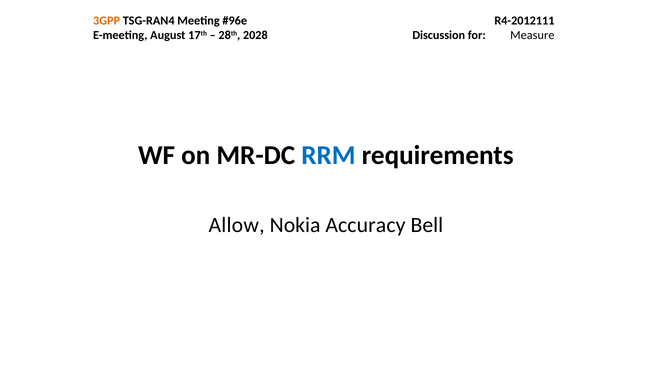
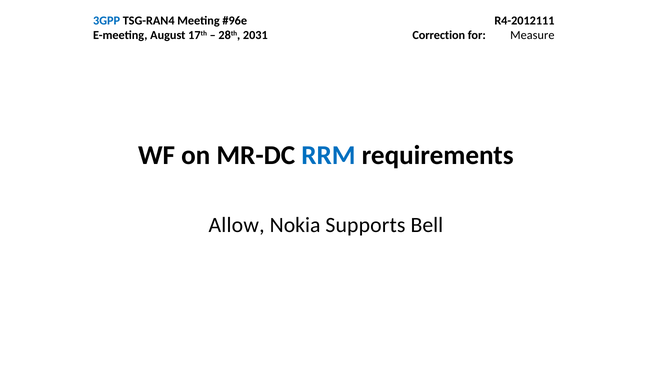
3GPP colour: orange -> blue
2028: 2028 -> 2031
Discussion: Discussion -> Correction
Accuracy: Accuracy -> Supports
